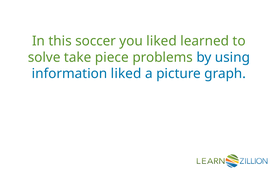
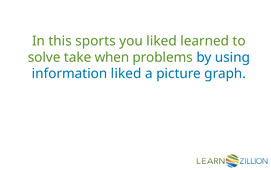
soccer: soccer -> sports
piece: piece -> when
